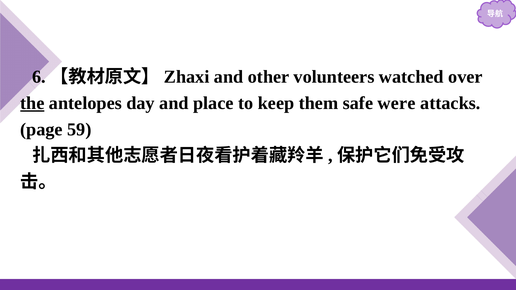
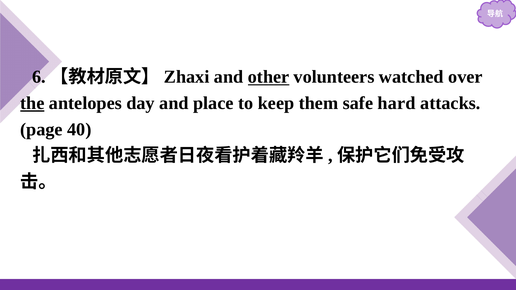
other underline: none -> present
were: were -> hard
59: 59 -> 40
